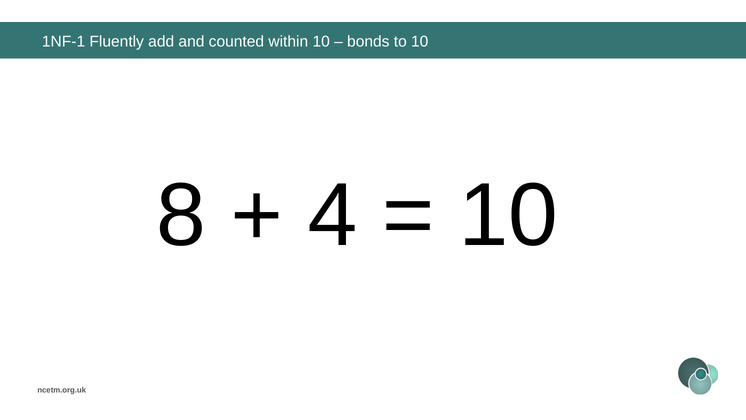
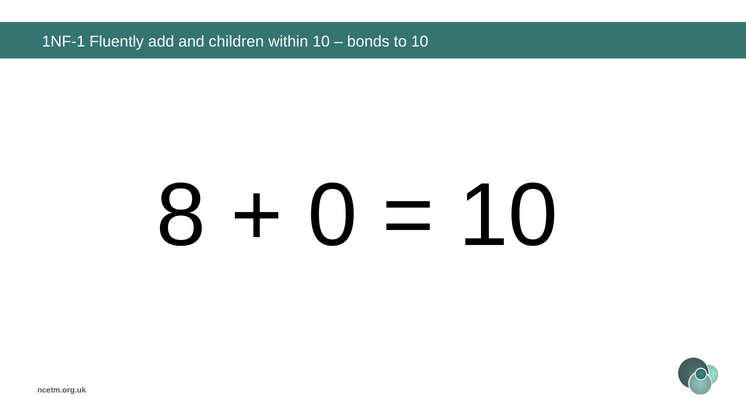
counted: counted -> children
4: 4 -> 0
